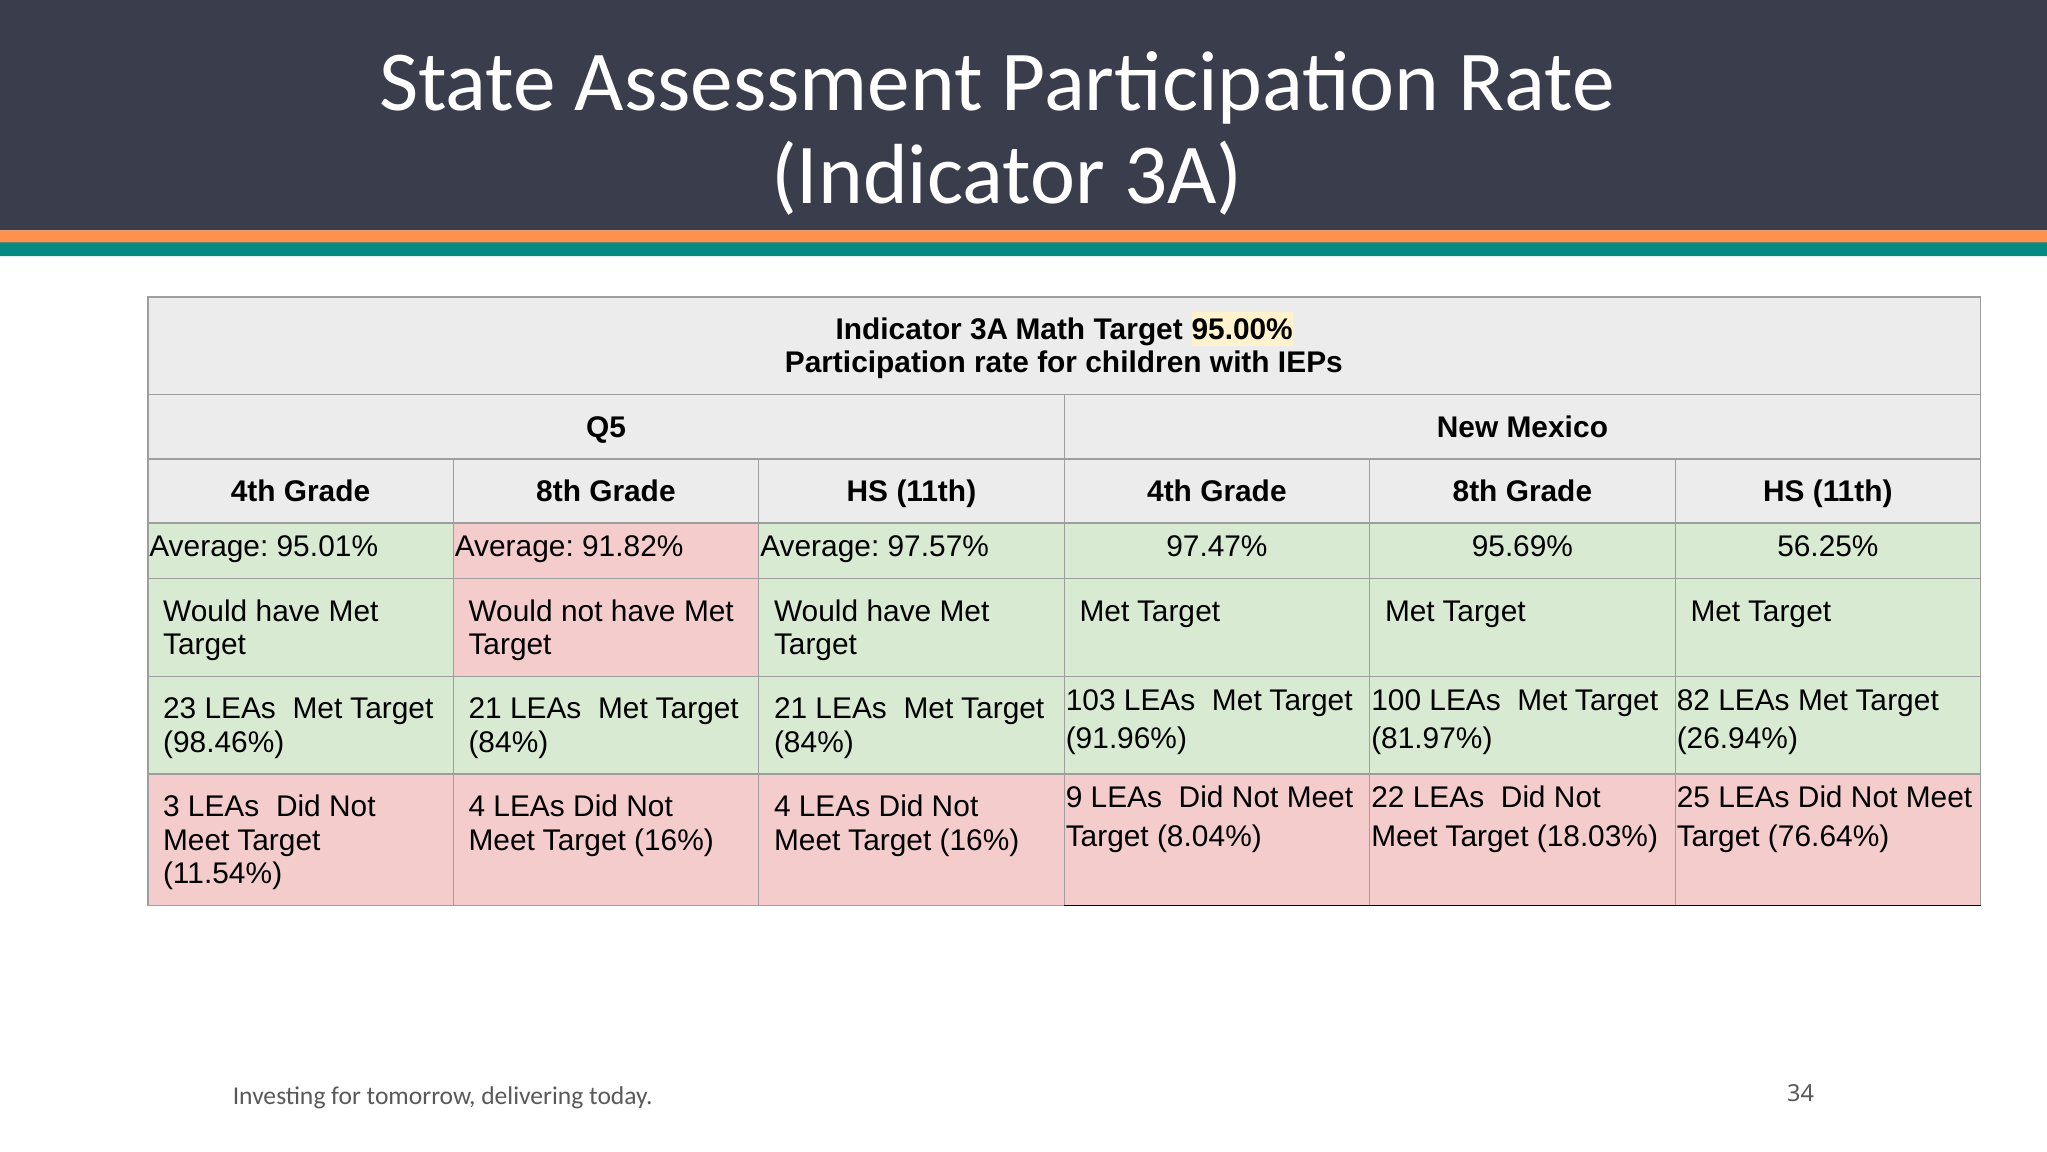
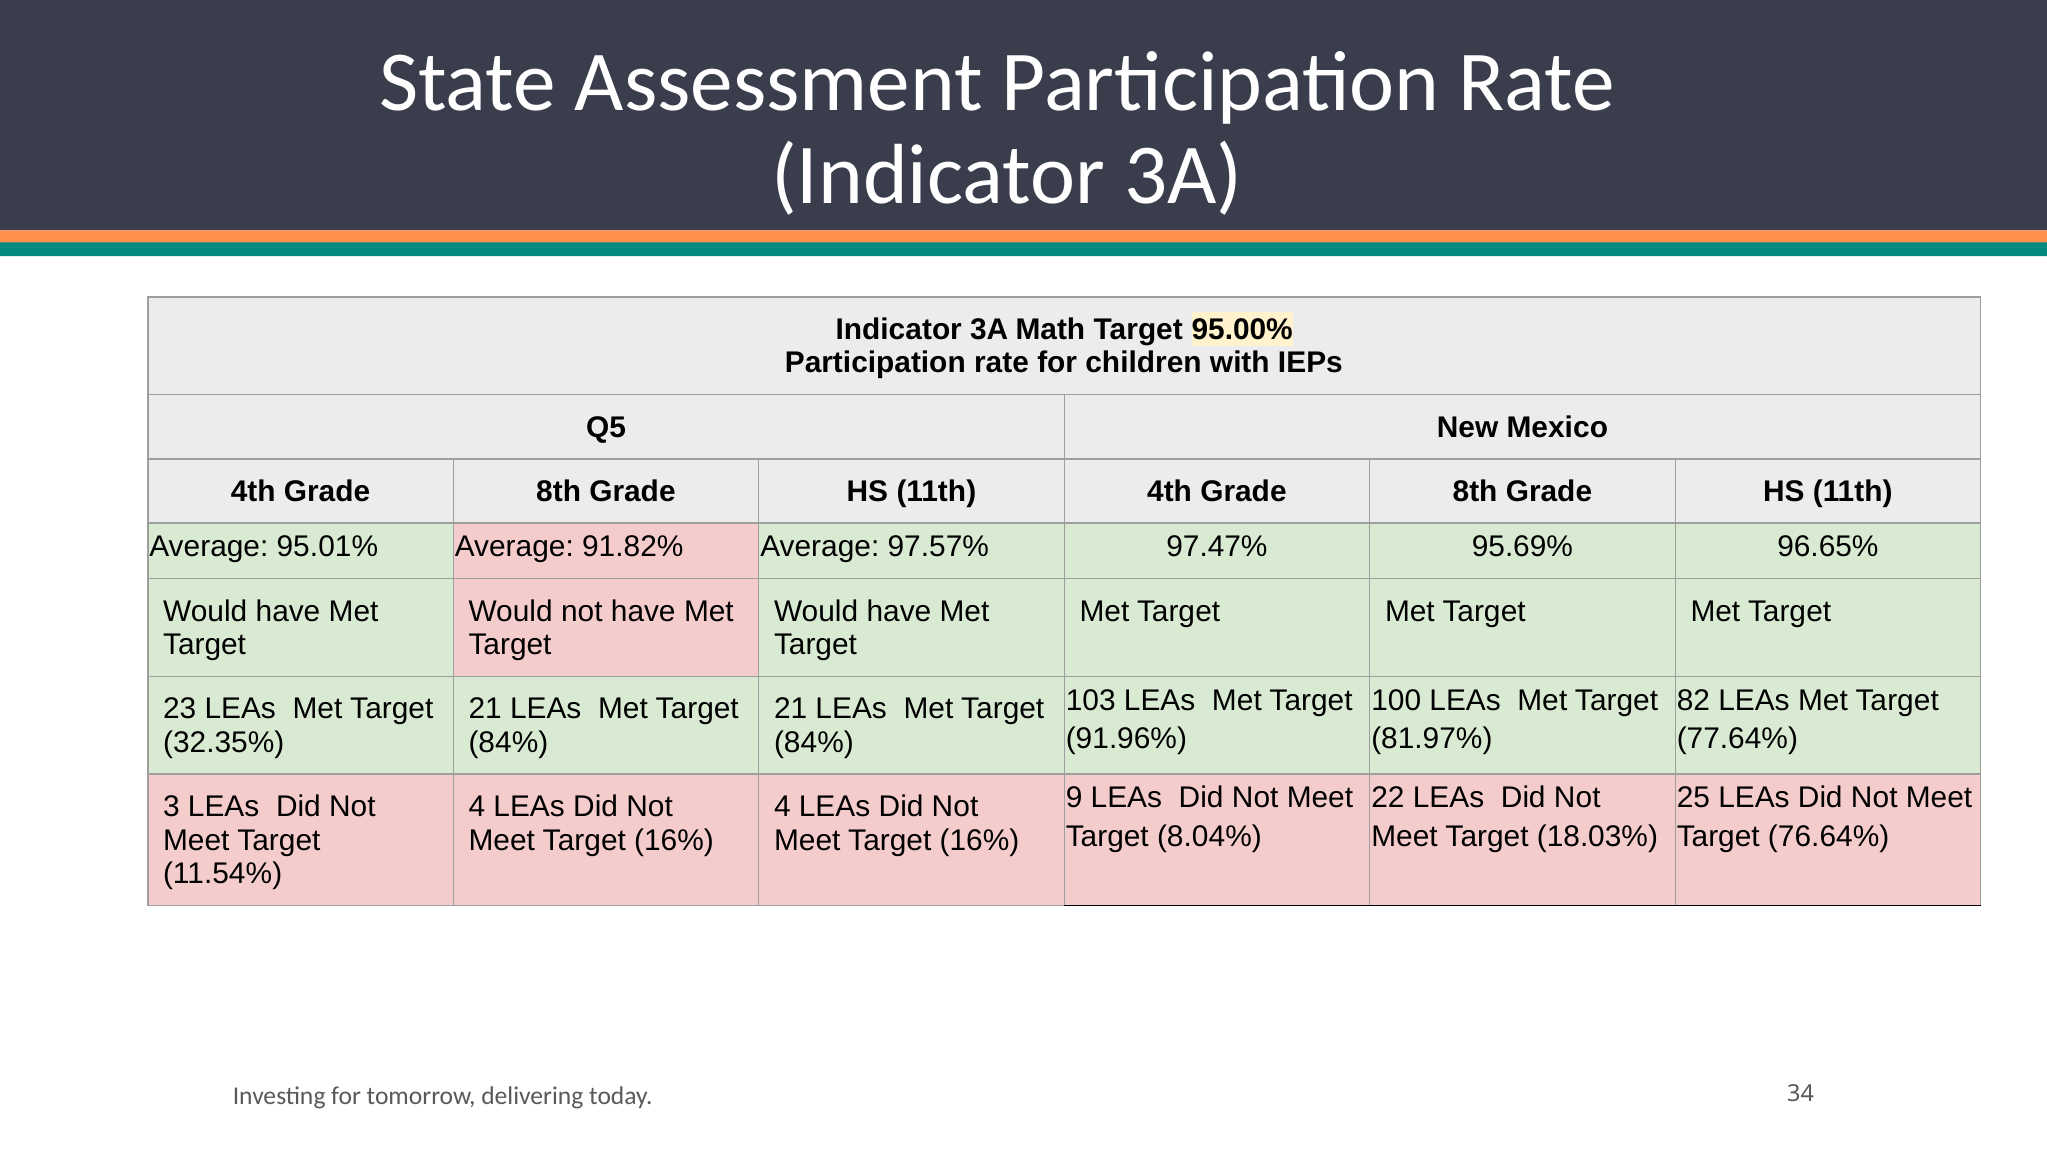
56.25%: 56.25% -> 96.65%
26.94%: 26.94% -> 77.64%
98.46%: 98.46% -> 32.35%
